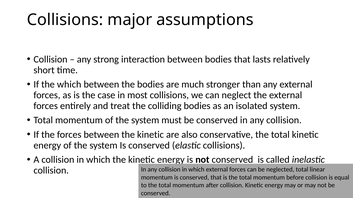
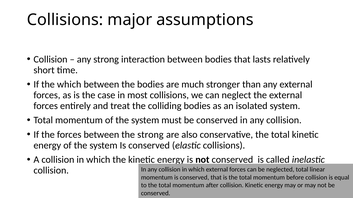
between the kinetic: kinetic -> strong
